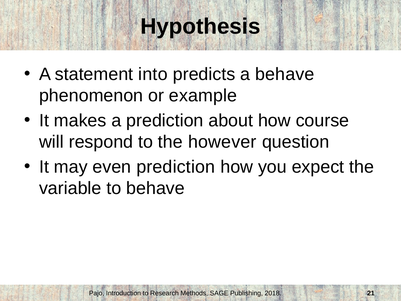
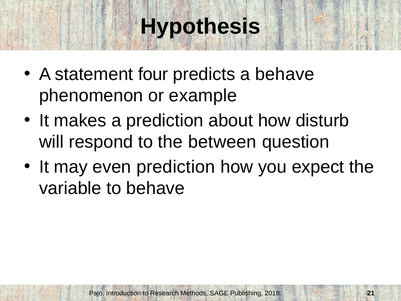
into: into -> four
course: course -> disturb
however: however -> between
